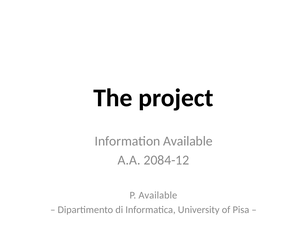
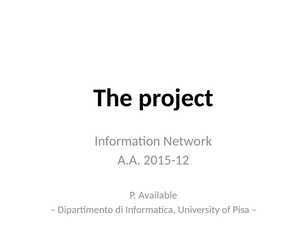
Information Available: Available -> Network
2084-12: 2084-12 -> 2015-12
